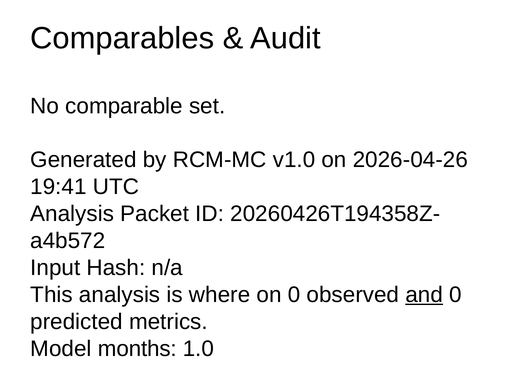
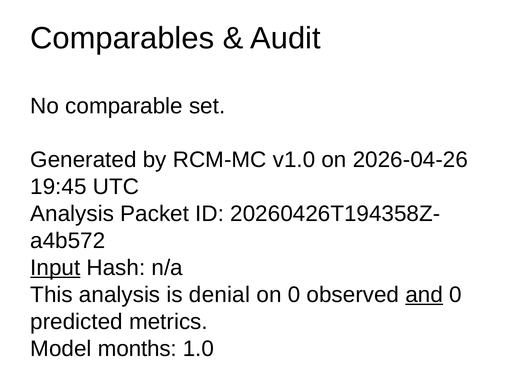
19:41: 19:41 -> 19:45
Input underline: none -> present
where: where -> denial
